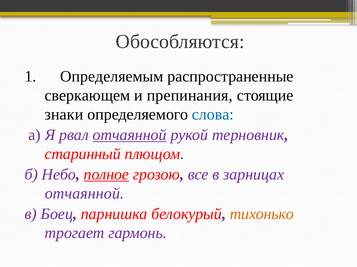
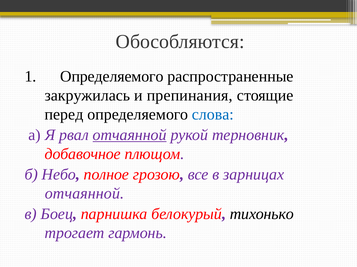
1 Определяемым: Определяемым -> Определяемого
сверкающем: сверкающем -> закружилась
знаки: знаки -> перед
старинный: старинный -> добавочное
полное underline: present -> none
тихонько colour: orange -> black
